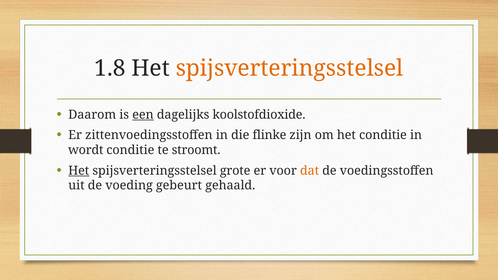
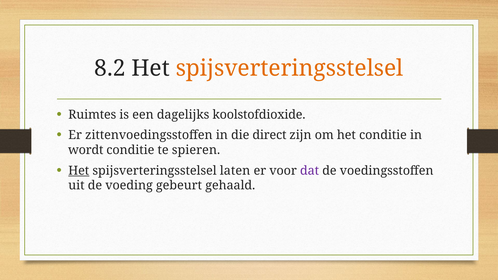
1.8: 1.8 -> 8.2
Daarom: Daarom -> Ruimtes
een underline: present -> none
flinke: flinke -> direct
stroomt: stroomt -> spieren
grote: grote -> laten
dat colour: orange -> purple
